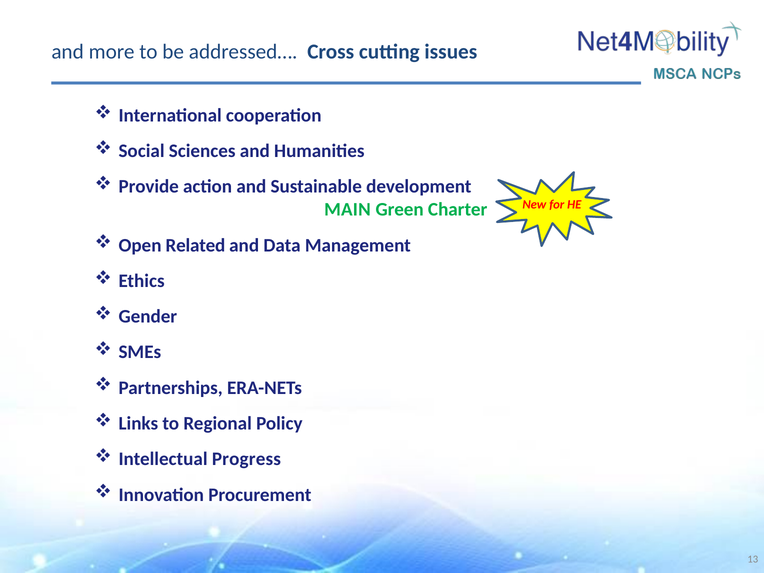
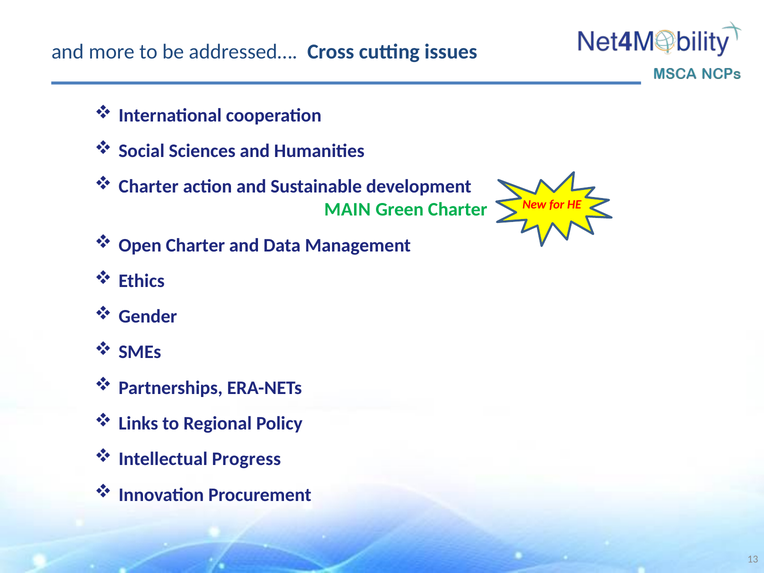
Provide at (149, 187): Provide -> Charter
Open Related: Related -> Charter
